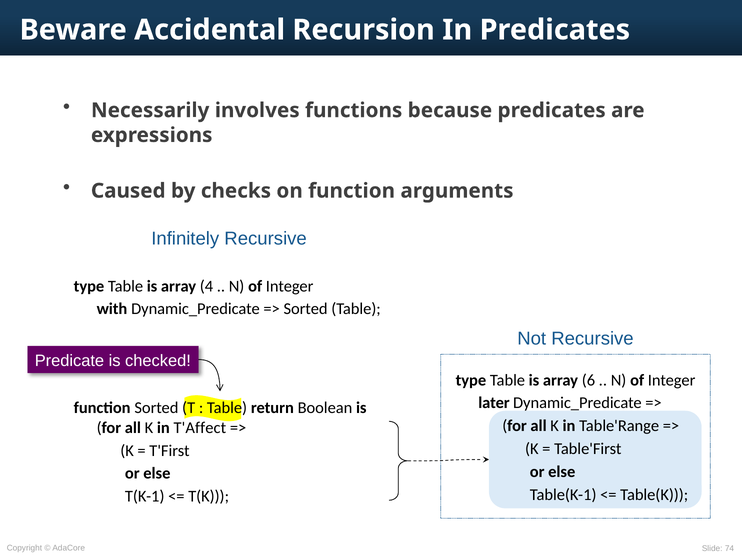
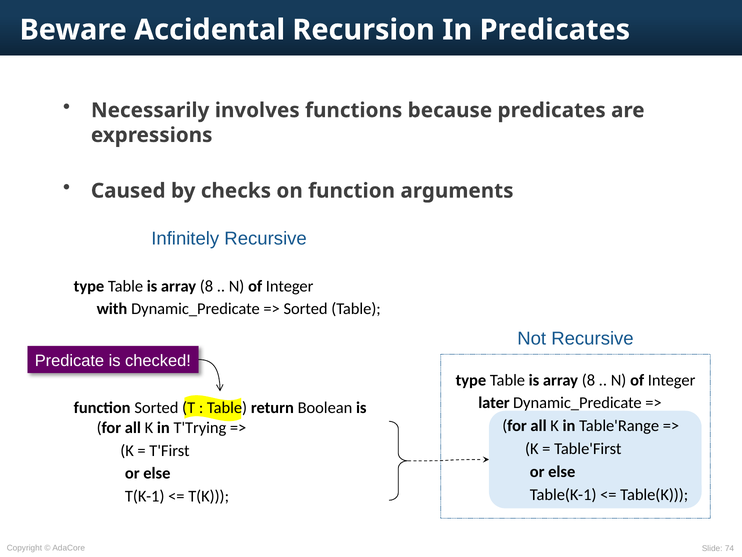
4 at (206, 286): 4 -> 8
6 at (588, 380): 6 -> 8
T'Affect: T'Affect -> T'Trying
